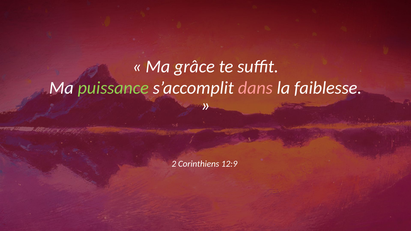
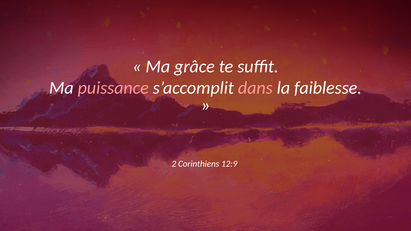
puissance colour: light green -> pink
